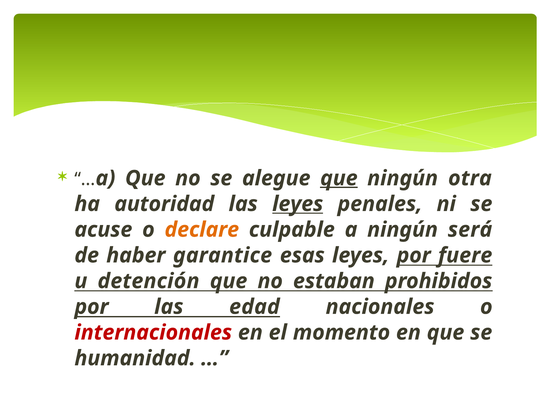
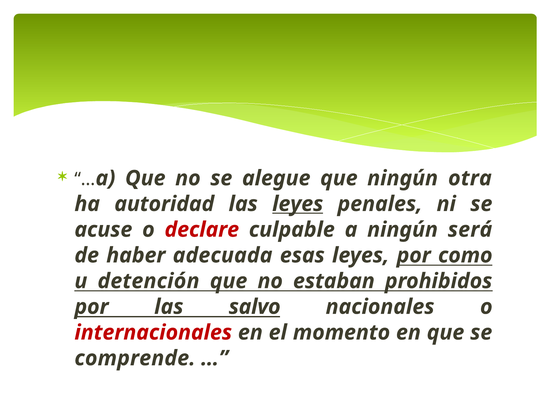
que at (339, 178) underline: present -> none
declare colour: orange -> red
garantice: garantice -> adecuada
fuere: fuere -> como
edad: edad -> salvo
humanidad: humanidad -> comprende
